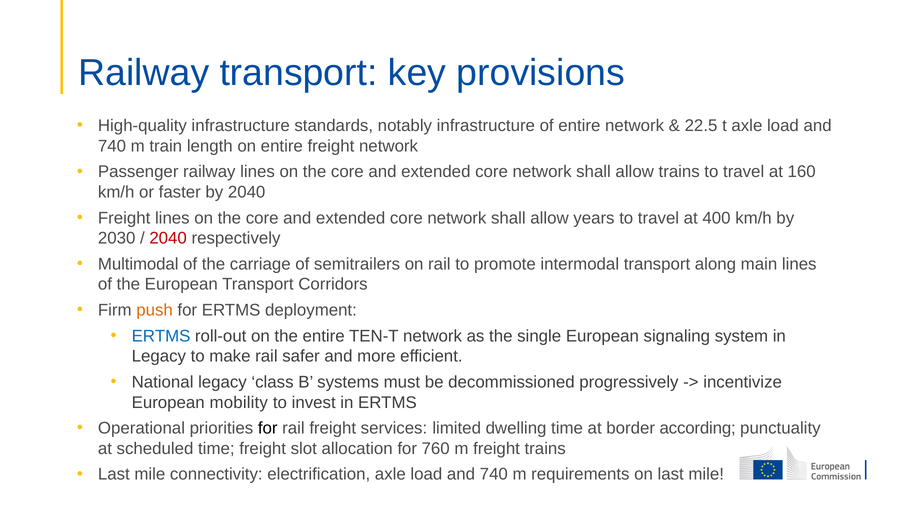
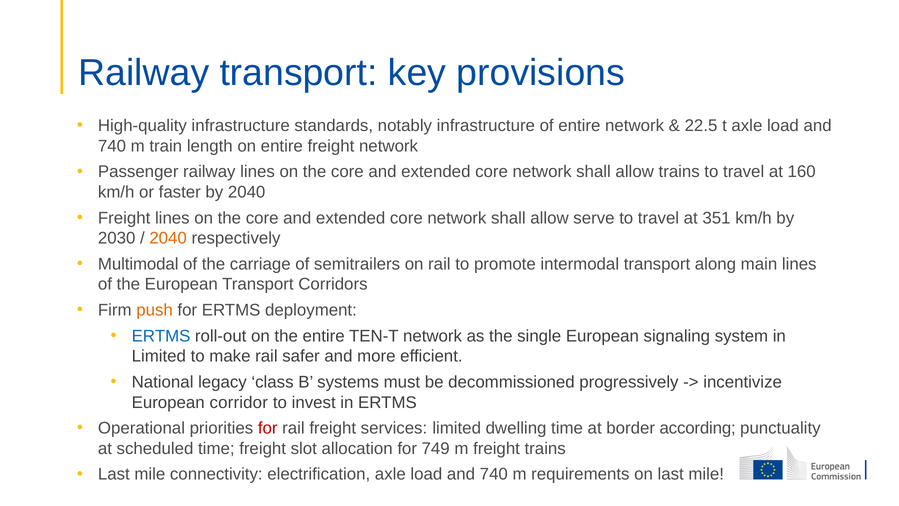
years: years -> serve
400: 400 -> 351
2040 at (168, 238) colour: red -> orange
Legacy at (159, 356): Legacy -> Limited
mobility: mobility -> corridor
for at (268, 428) colour: black -> red
760: 760 -> 749
